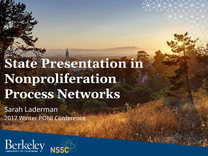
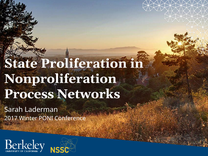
Presentation: Presentation -> Proliferation
